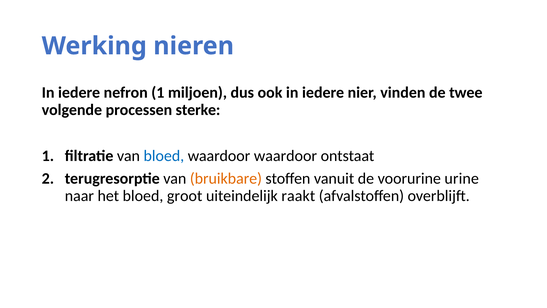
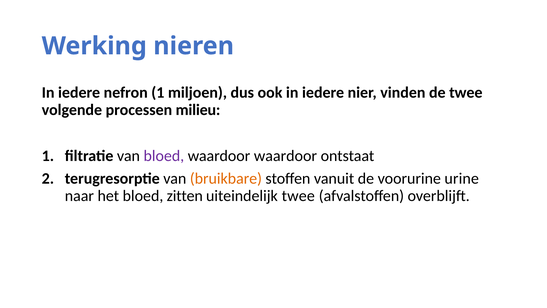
sterke: sterke -> milieu
bloed at (164, 156) colour: blue -> purple
groot: groot -> zitten
uiteindelijk raakt: raakt -> twee
